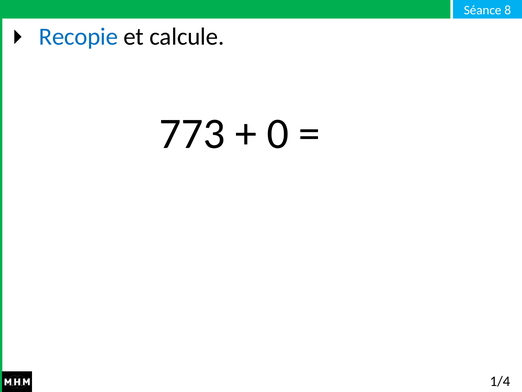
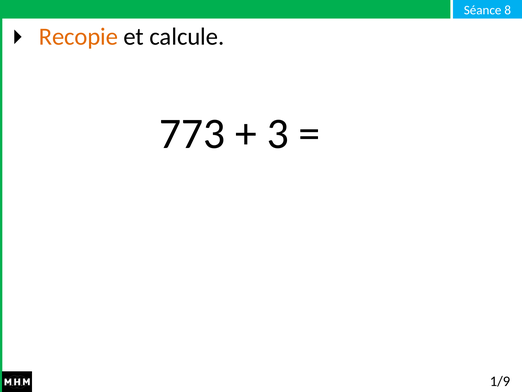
Recopie colour: blue -> orange
0: 0 -> 3
1/4: 1/4 -> 1/9
